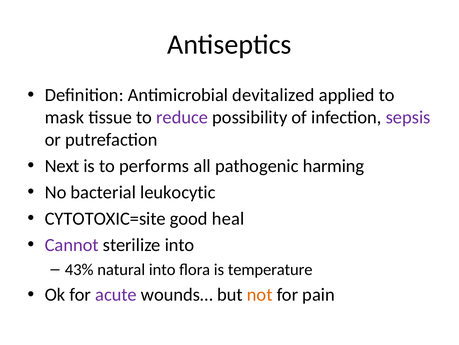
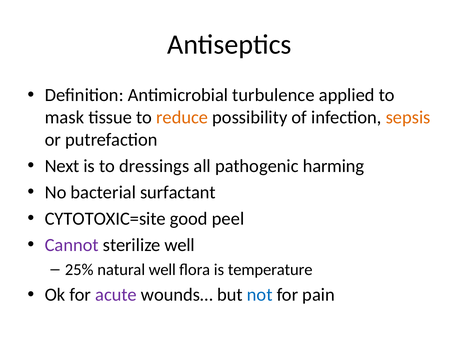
devitalized: devitalized -> turbulence
reduce colour: purple -> orange
sepsis colour: purple -> orange
performs: performs -> dressings
leukocytic: leukocytic -> surfactant
heal: heal -> peel
sterilize into: into -> well
43%: 43% -> 25%
natural into: into -> well
not colour: orange -> blue
